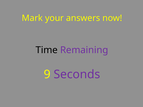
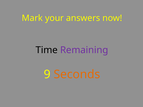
Seconds colour: purple -> orange
